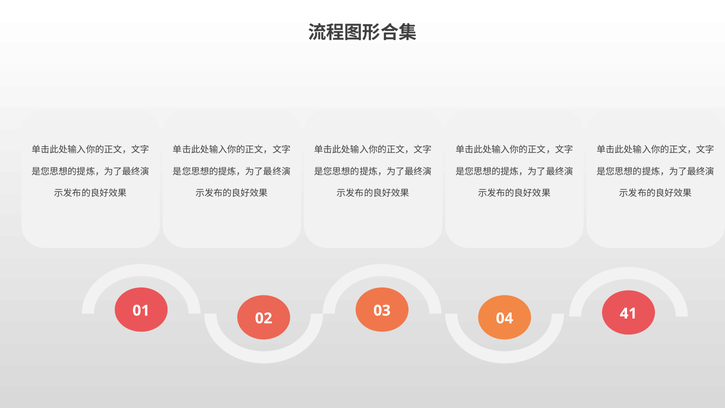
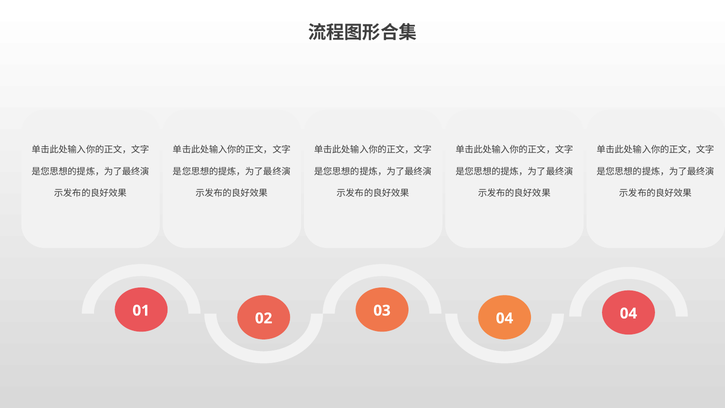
04 41: 41 -> 04
